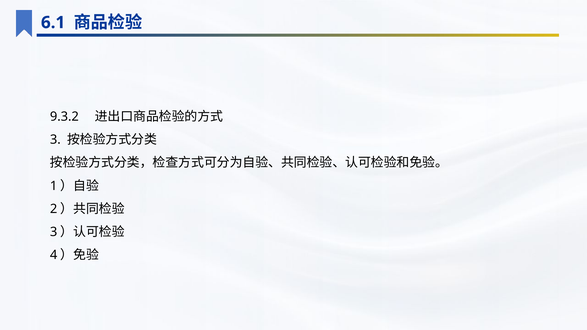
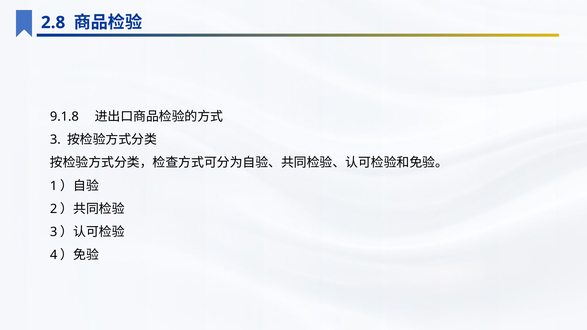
6.1: 6.1 -> 2.8
9.3.2: 9.3.2 -> 9.1.8
